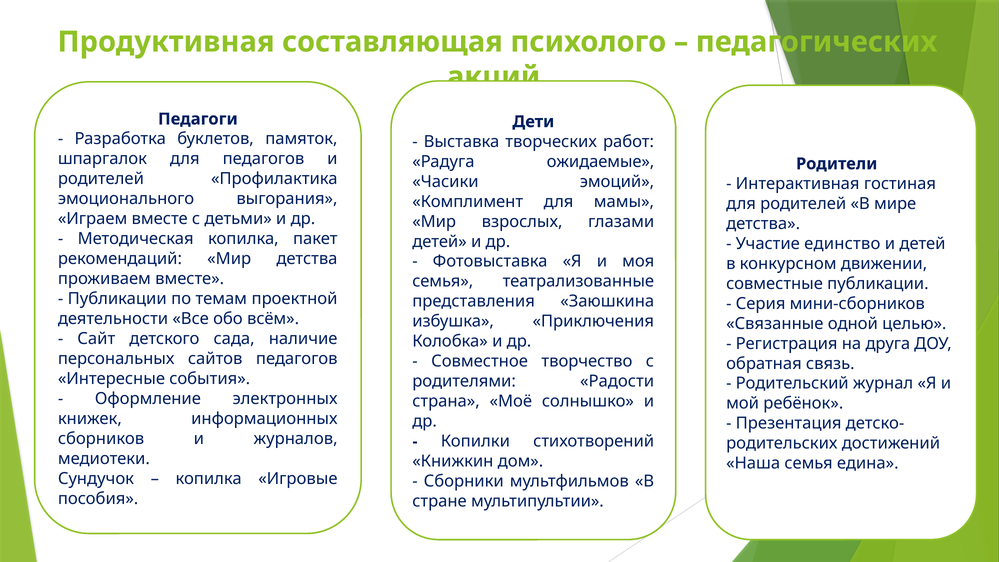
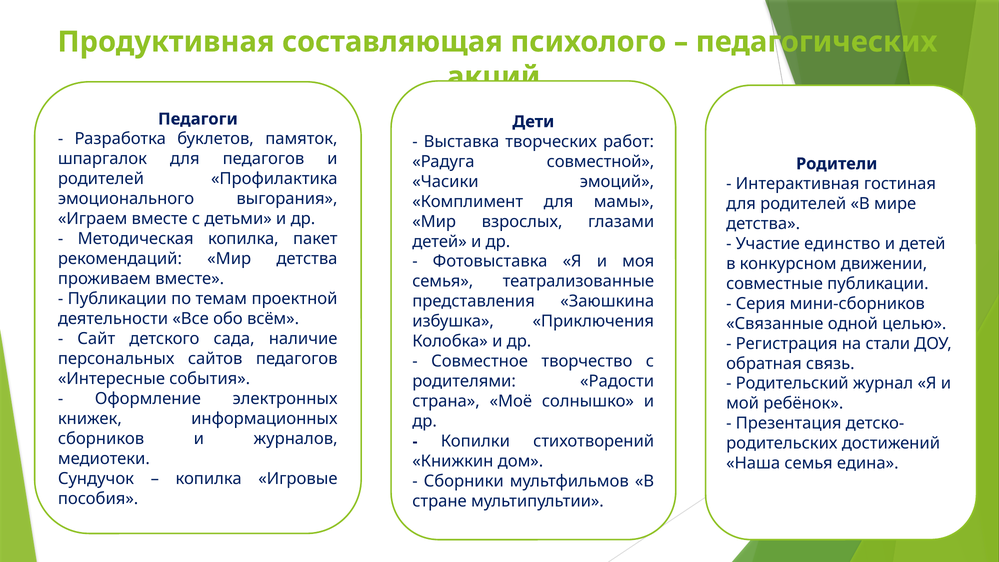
ожидаемые: ожидаемые -> совместной
друга: друга -> стали
